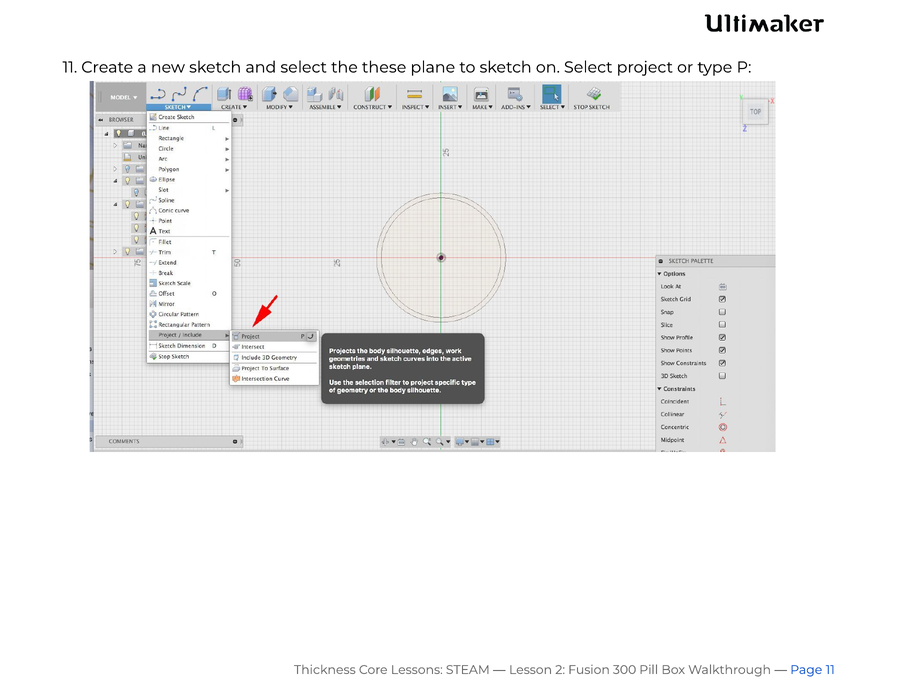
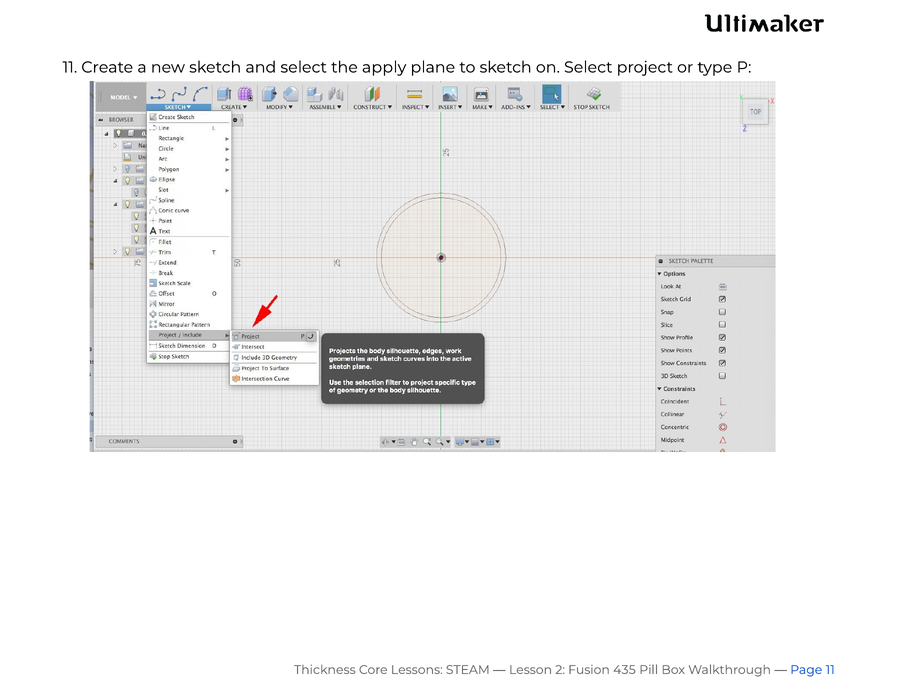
these: these -> apply
300: 300 -> 435
